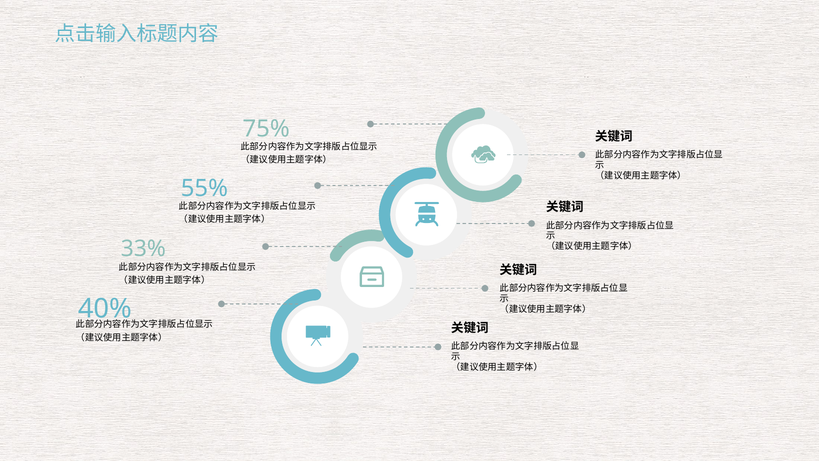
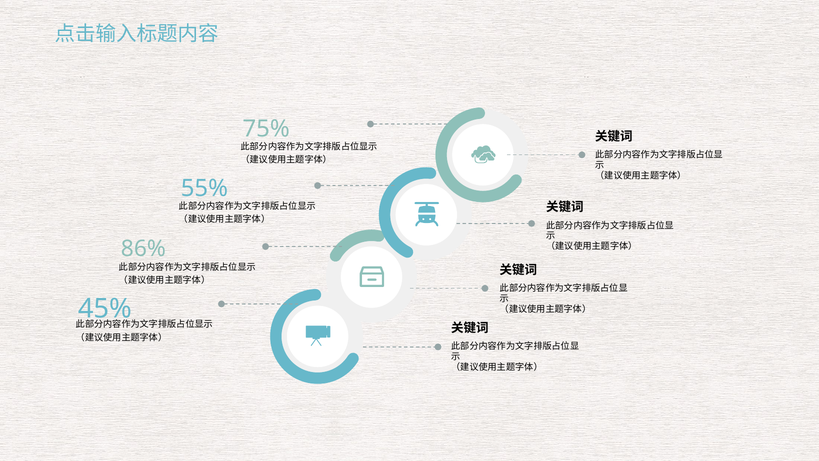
33%: 33% -> 86%
40%: 40% -> 45%
